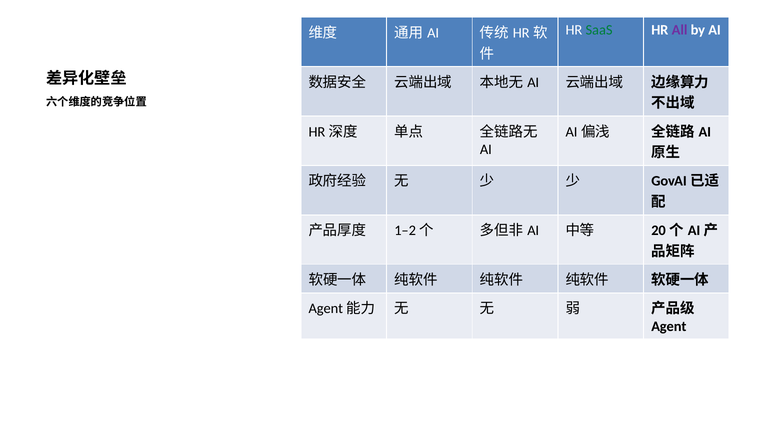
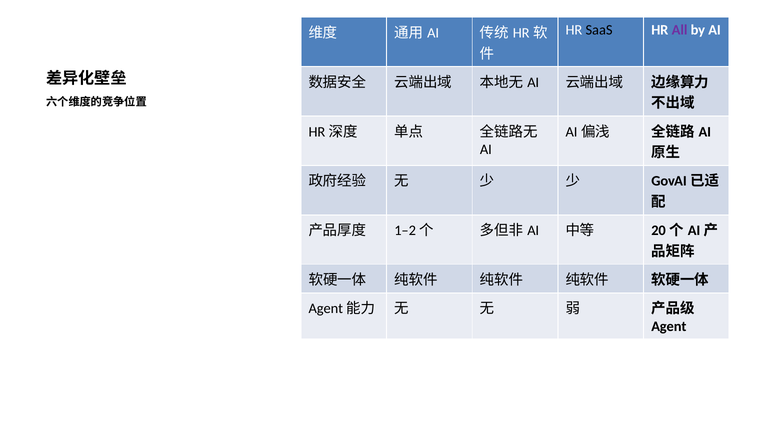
SaaS colour: green -> black
